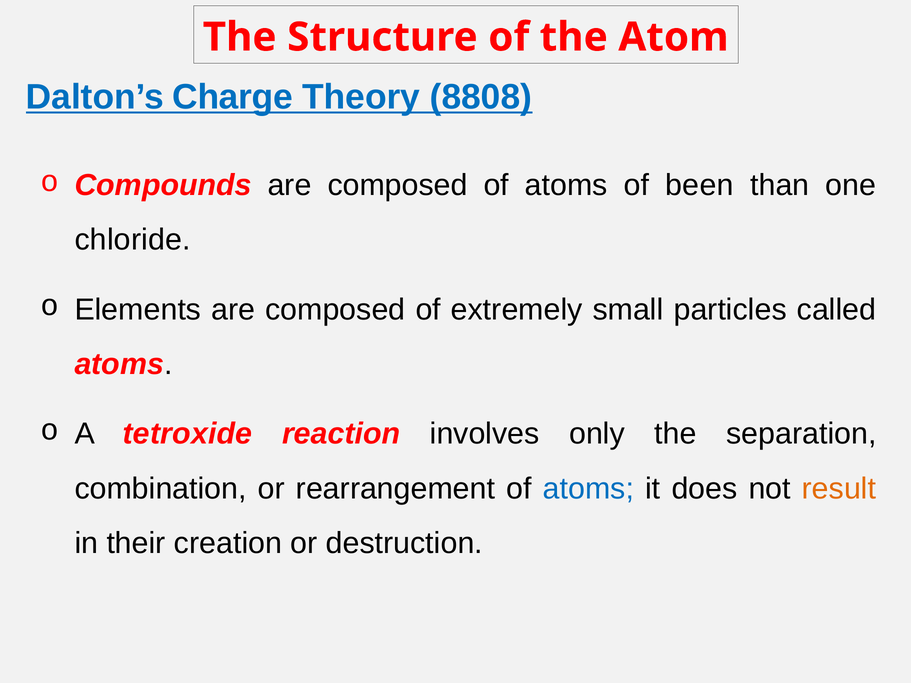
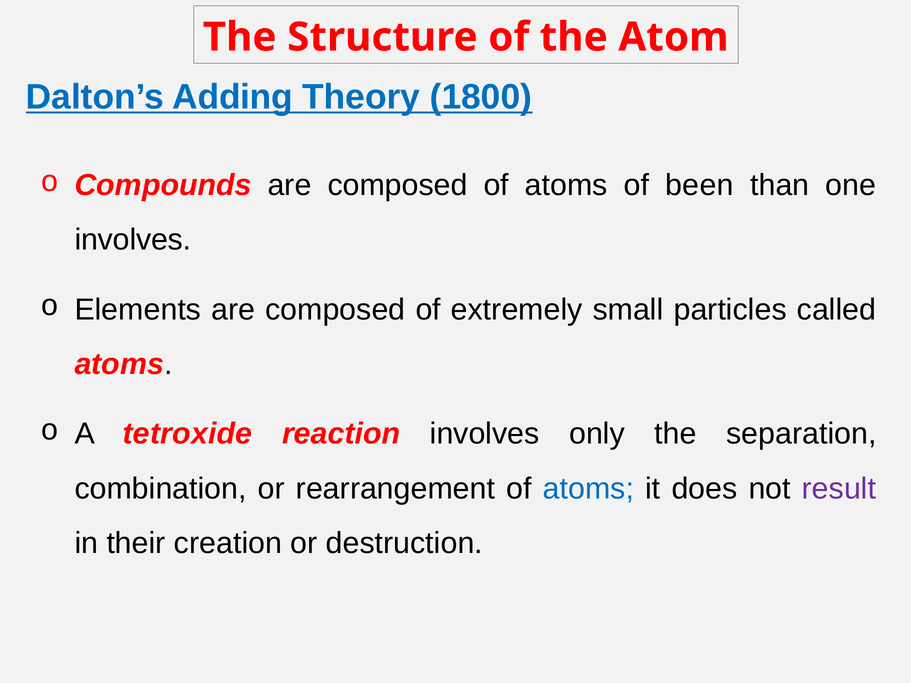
Charge: Charge -> Adding
8808: 8808 -> 1800
chloride at (133, 240): chloride -> involves
result colour: orange -> purple
